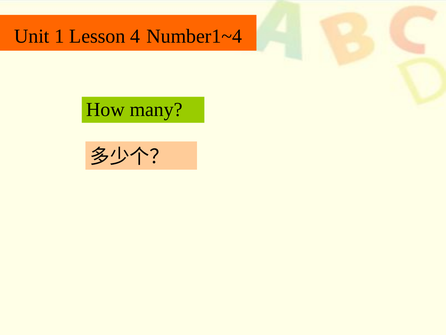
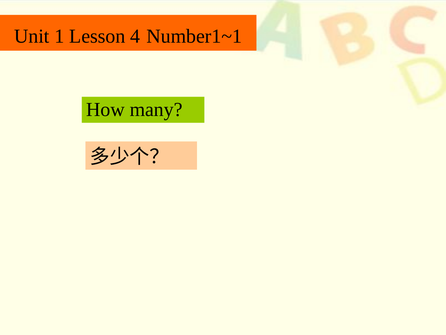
Number1~4: Number1~4 -> Number1~1
